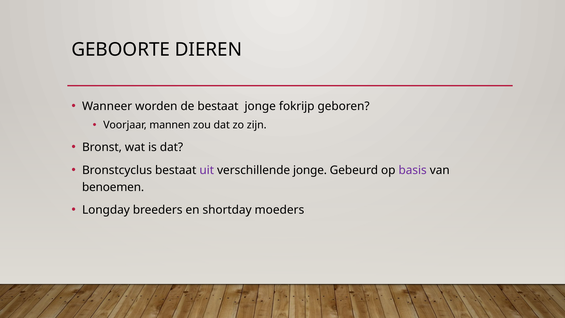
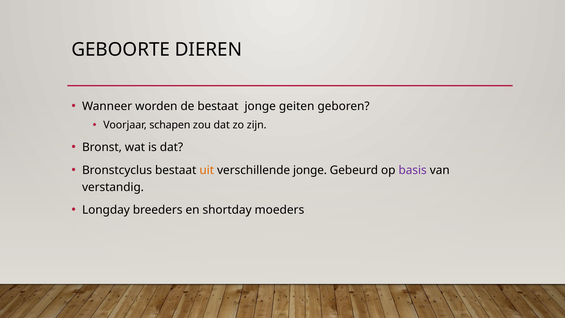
fokrijp: fokrijp -> geiten
mannen: mannen -> schapen
uit colour: purple -> orange
benoemen: benoemen -> verstandig
